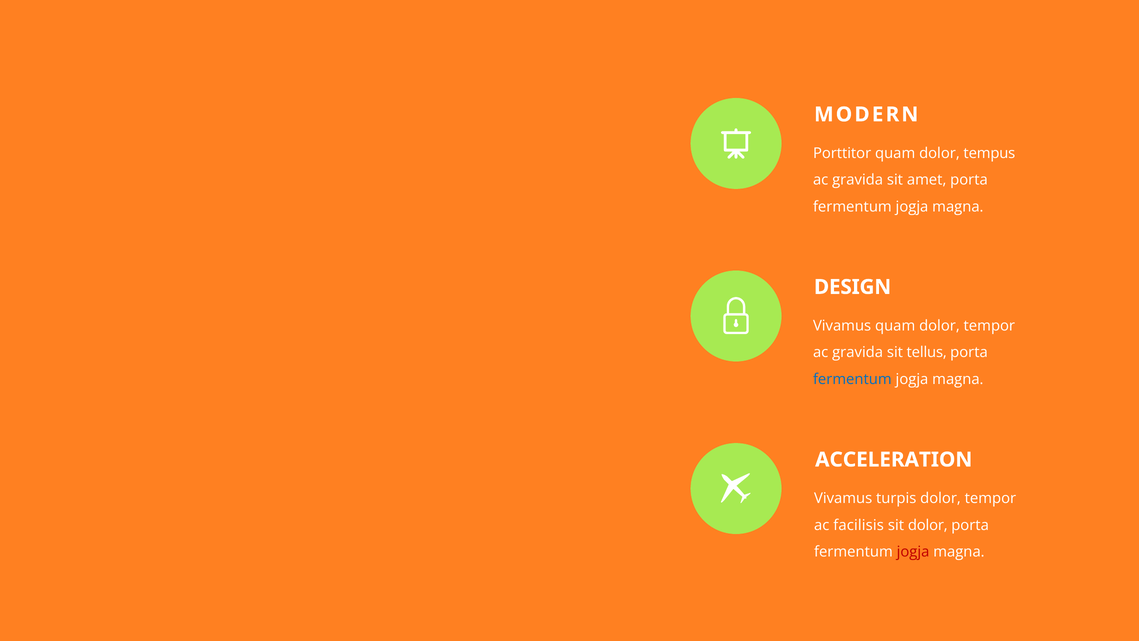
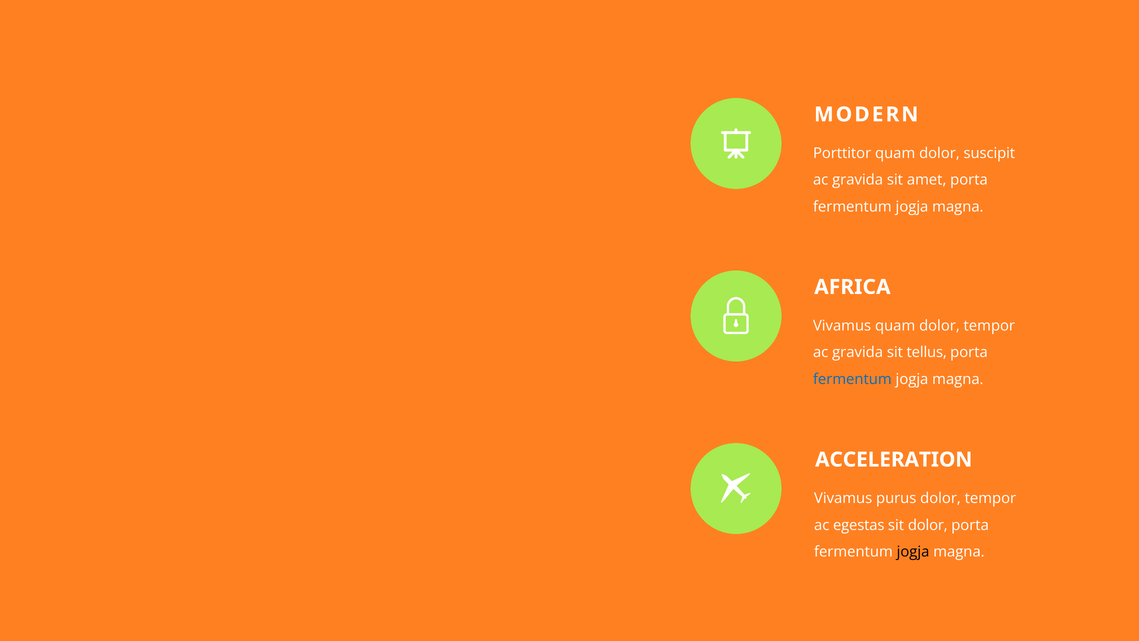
tempus: tempus -> suscipit
DESIGN: DESIGN -> AFRICA
turpis: turpis -> purus
facilisis: facilisis -> egestas
jogja at (913, 552) colour: red -> black
